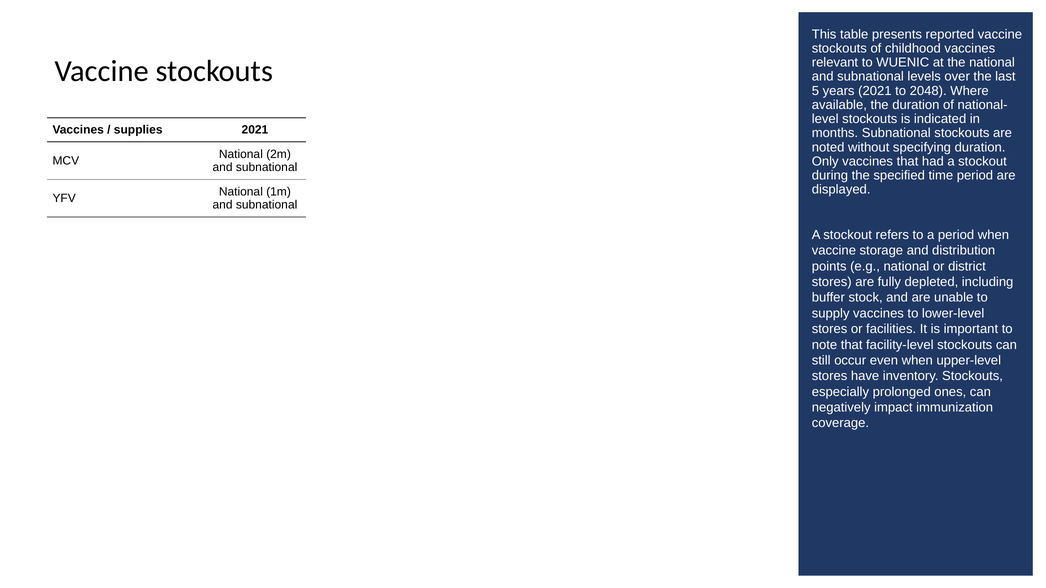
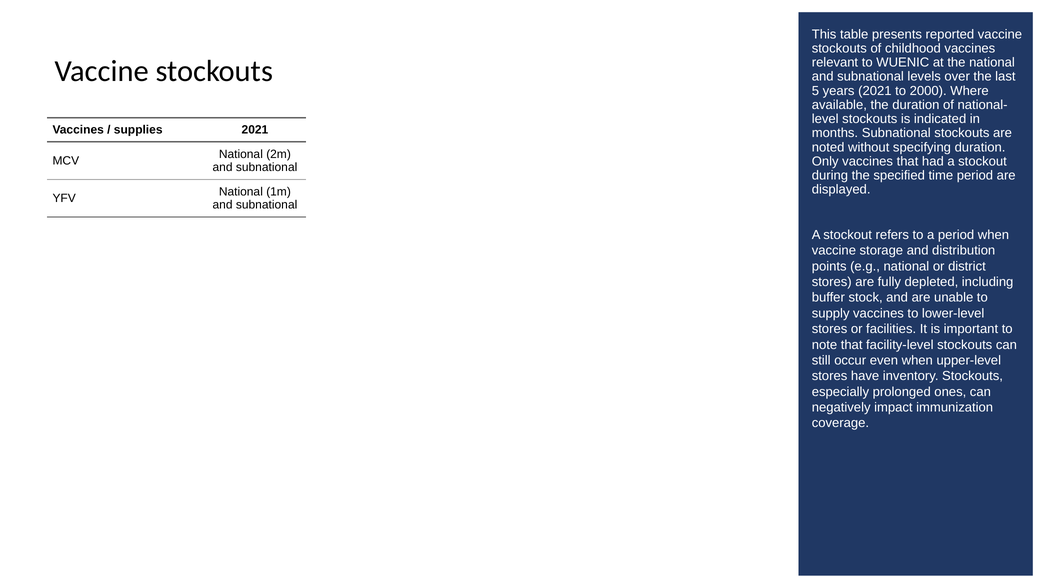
2048: 2048 -> 2000
